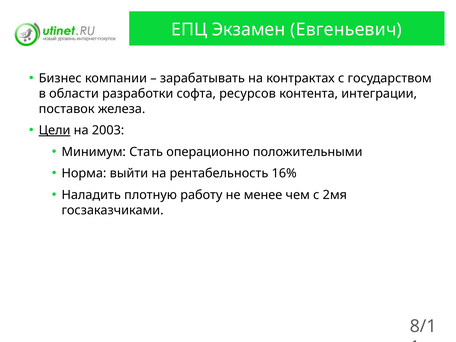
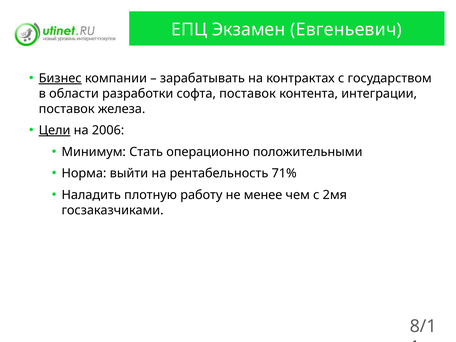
Бизнес underline: none -> present
софта ресурсов: ресурсов -> поставок
2003: 2003 -> 2006
16%: 16% -> 71%
